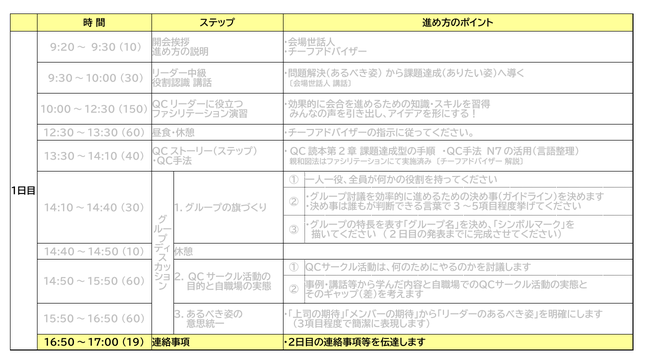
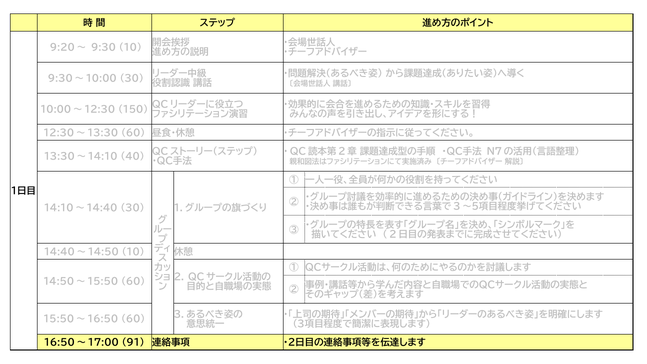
19: 19 -> 91
